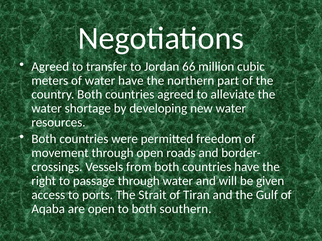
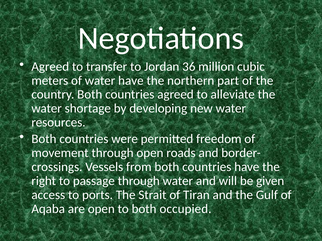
66: 66 -> 36
southern: southern -> occupied
